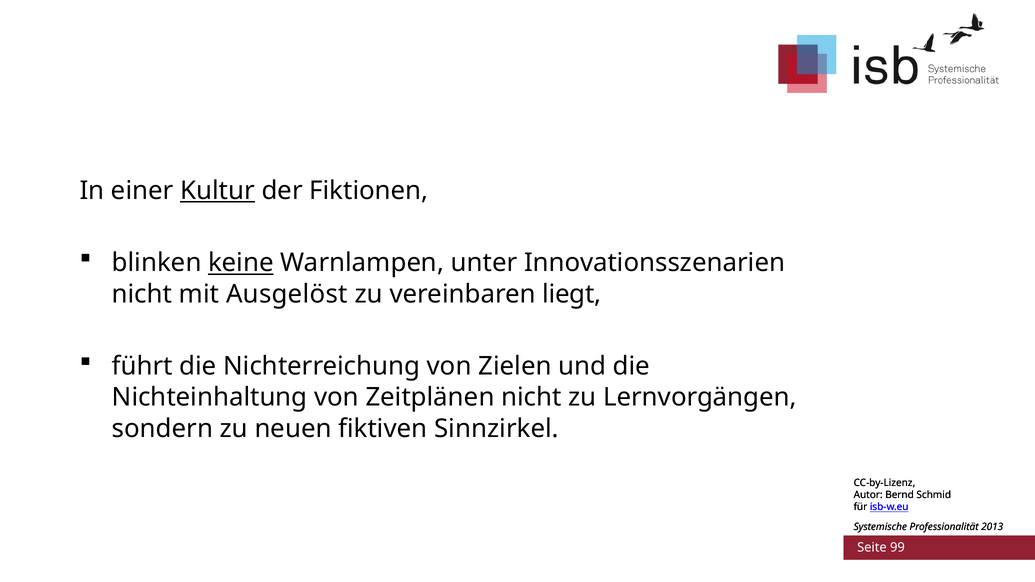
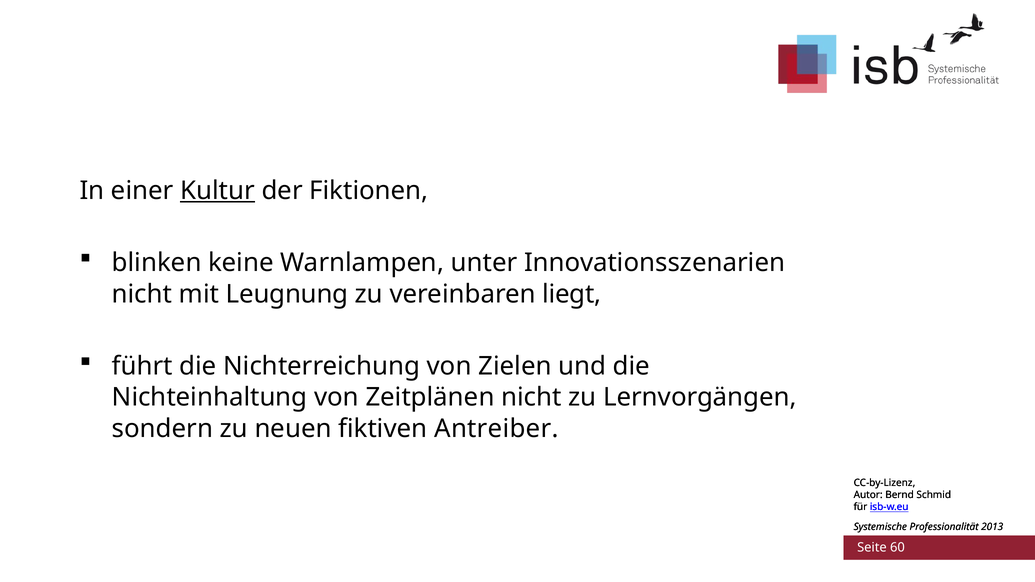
keine underline: present -> none
Ausgelöst: Ausgelöst -> Leugnung
Sinnzirkel: Sinnzirkel -> Antreiber
99: 99 -> 60
